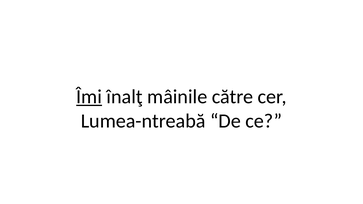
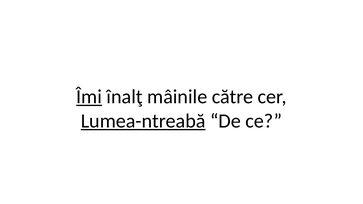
Lumea-ntreabă underline: none -> present
